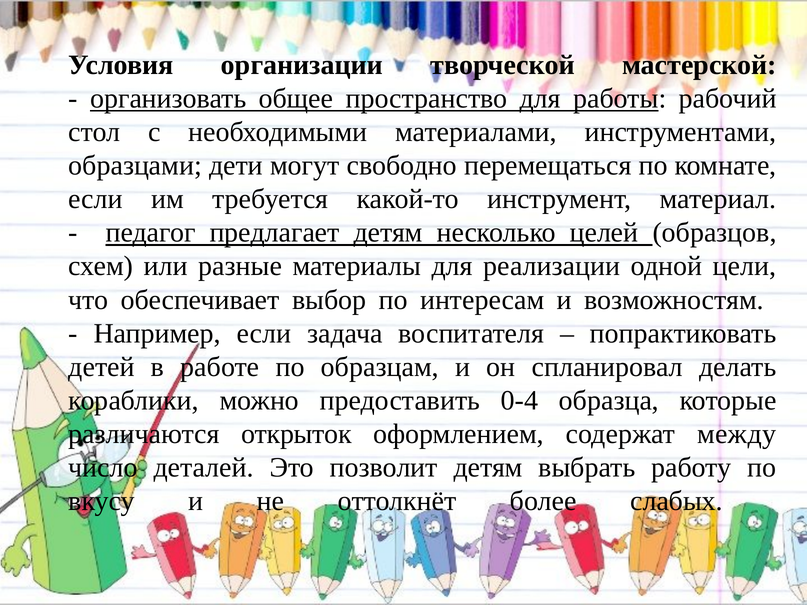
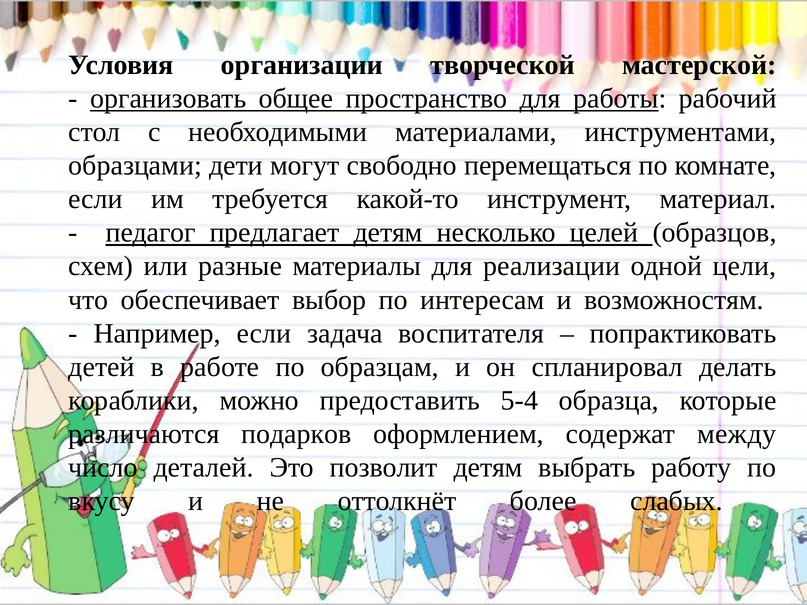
0-4: 0-4 -> 5-4
открыток: открыток -> подарков
